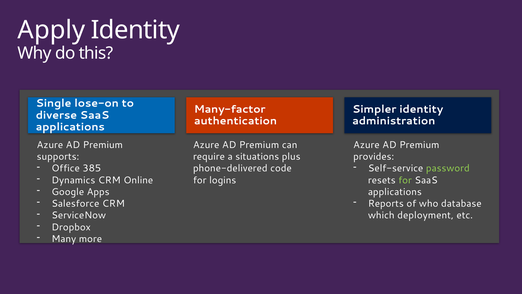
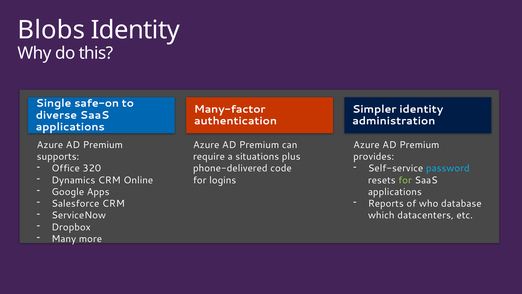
Apply: Apply -> Blobs
lose-on: lose-on -> safe-on
385: 385 -> 320
password colour: light green -> light blue
deployment: deployment -> datacenters
